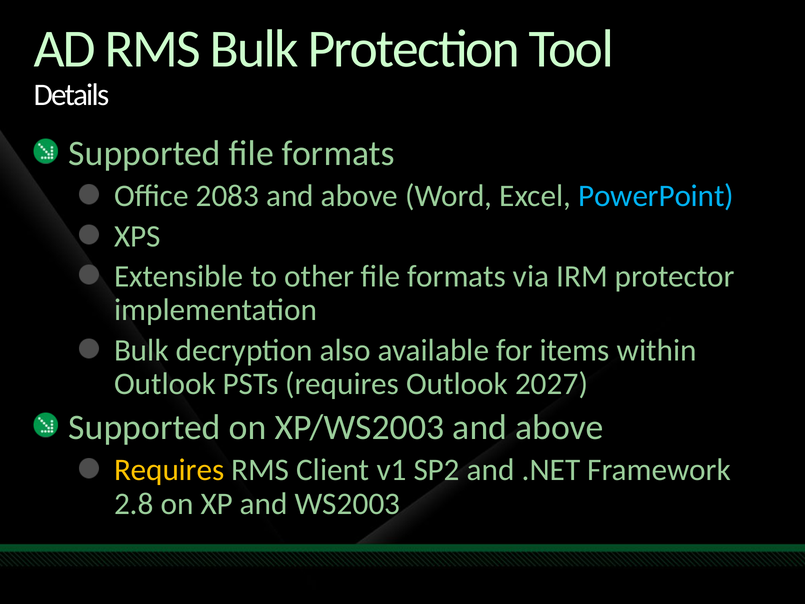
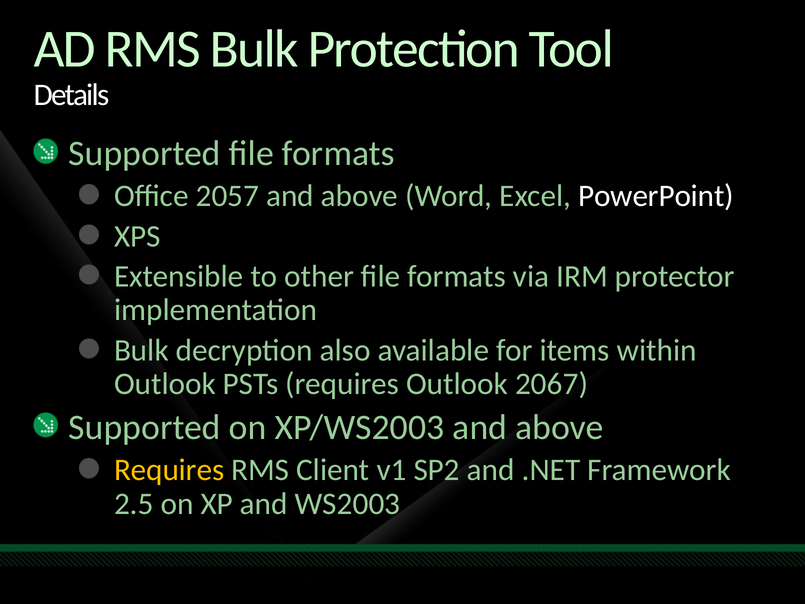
2083: 2083 -> 2057
PowerPoint colour: light blue -> white
2027: 2027 -> 2067
2.8: 2.8 -> 2.5
